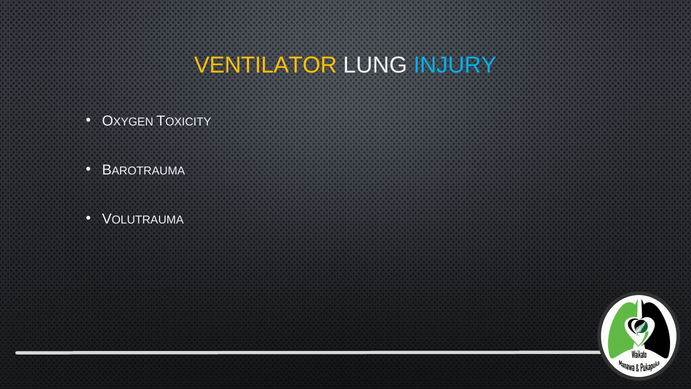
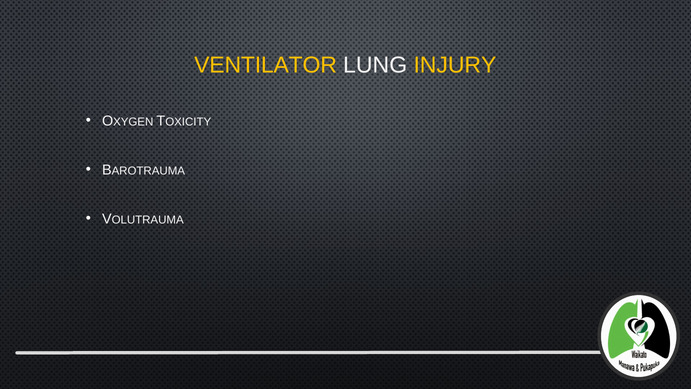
INJURY colour: light blue -> yellow
